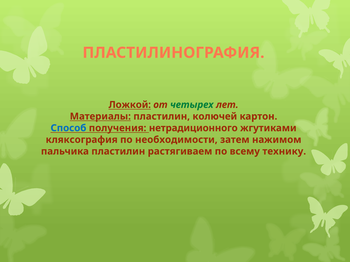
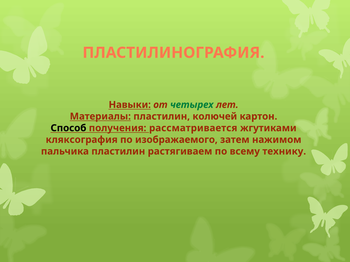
Ложкой: Ложкой -> Навыки
Способ colour: blue -> black
нетрадиционного: нетрадиционного -> рассматривается
необходимости: необходимости -> изображаемого
